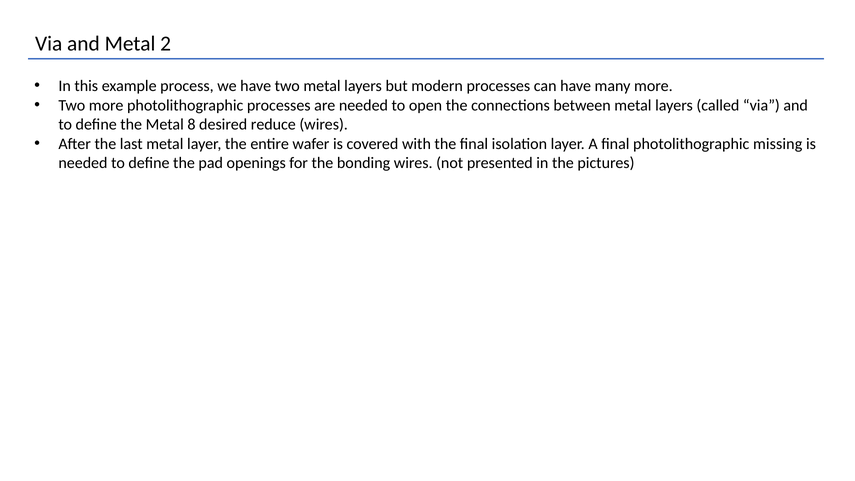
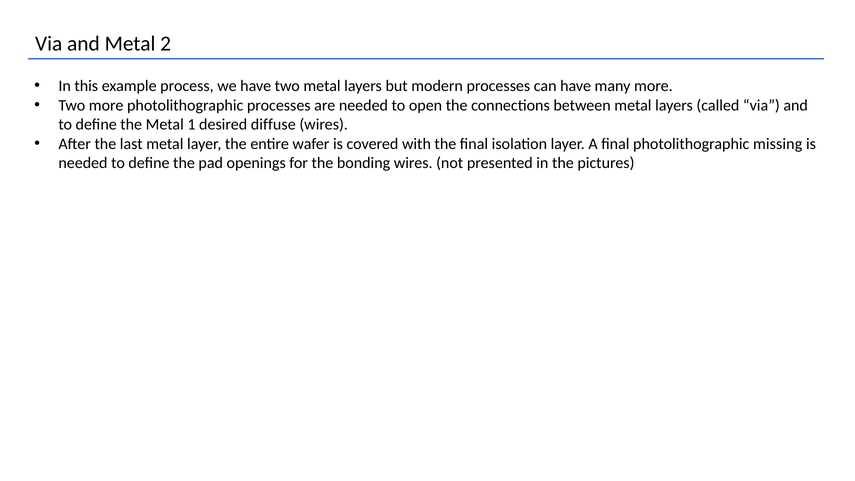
8: 8 -> 1
reduce: reduce -> diffuse
